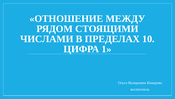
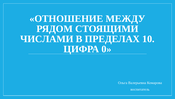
1: 1 -> 0
